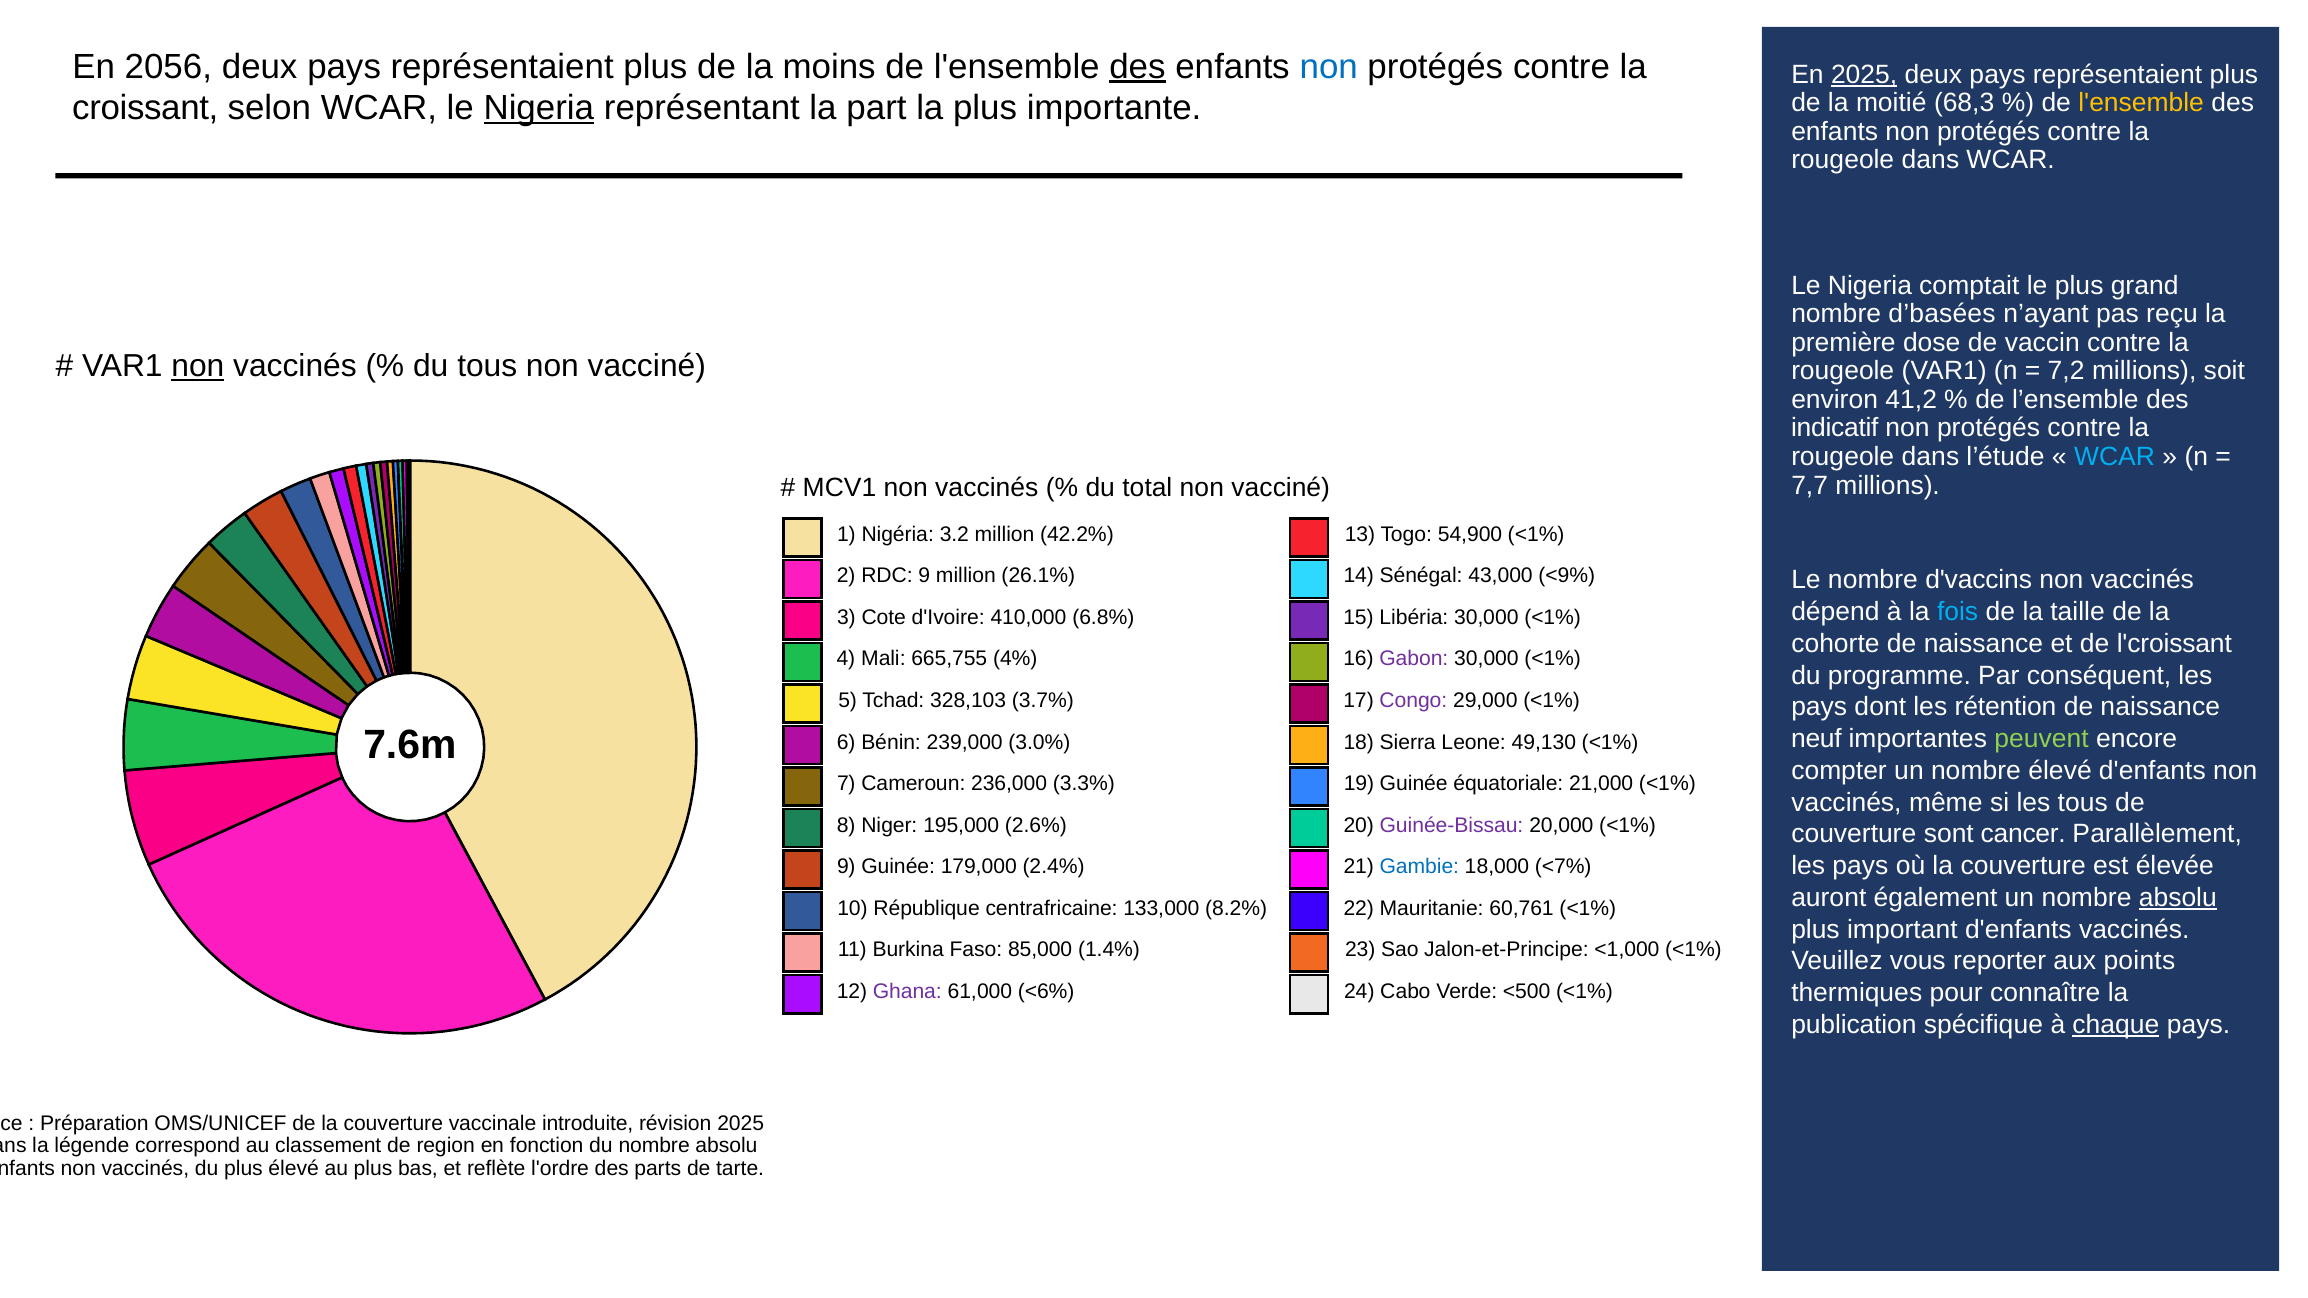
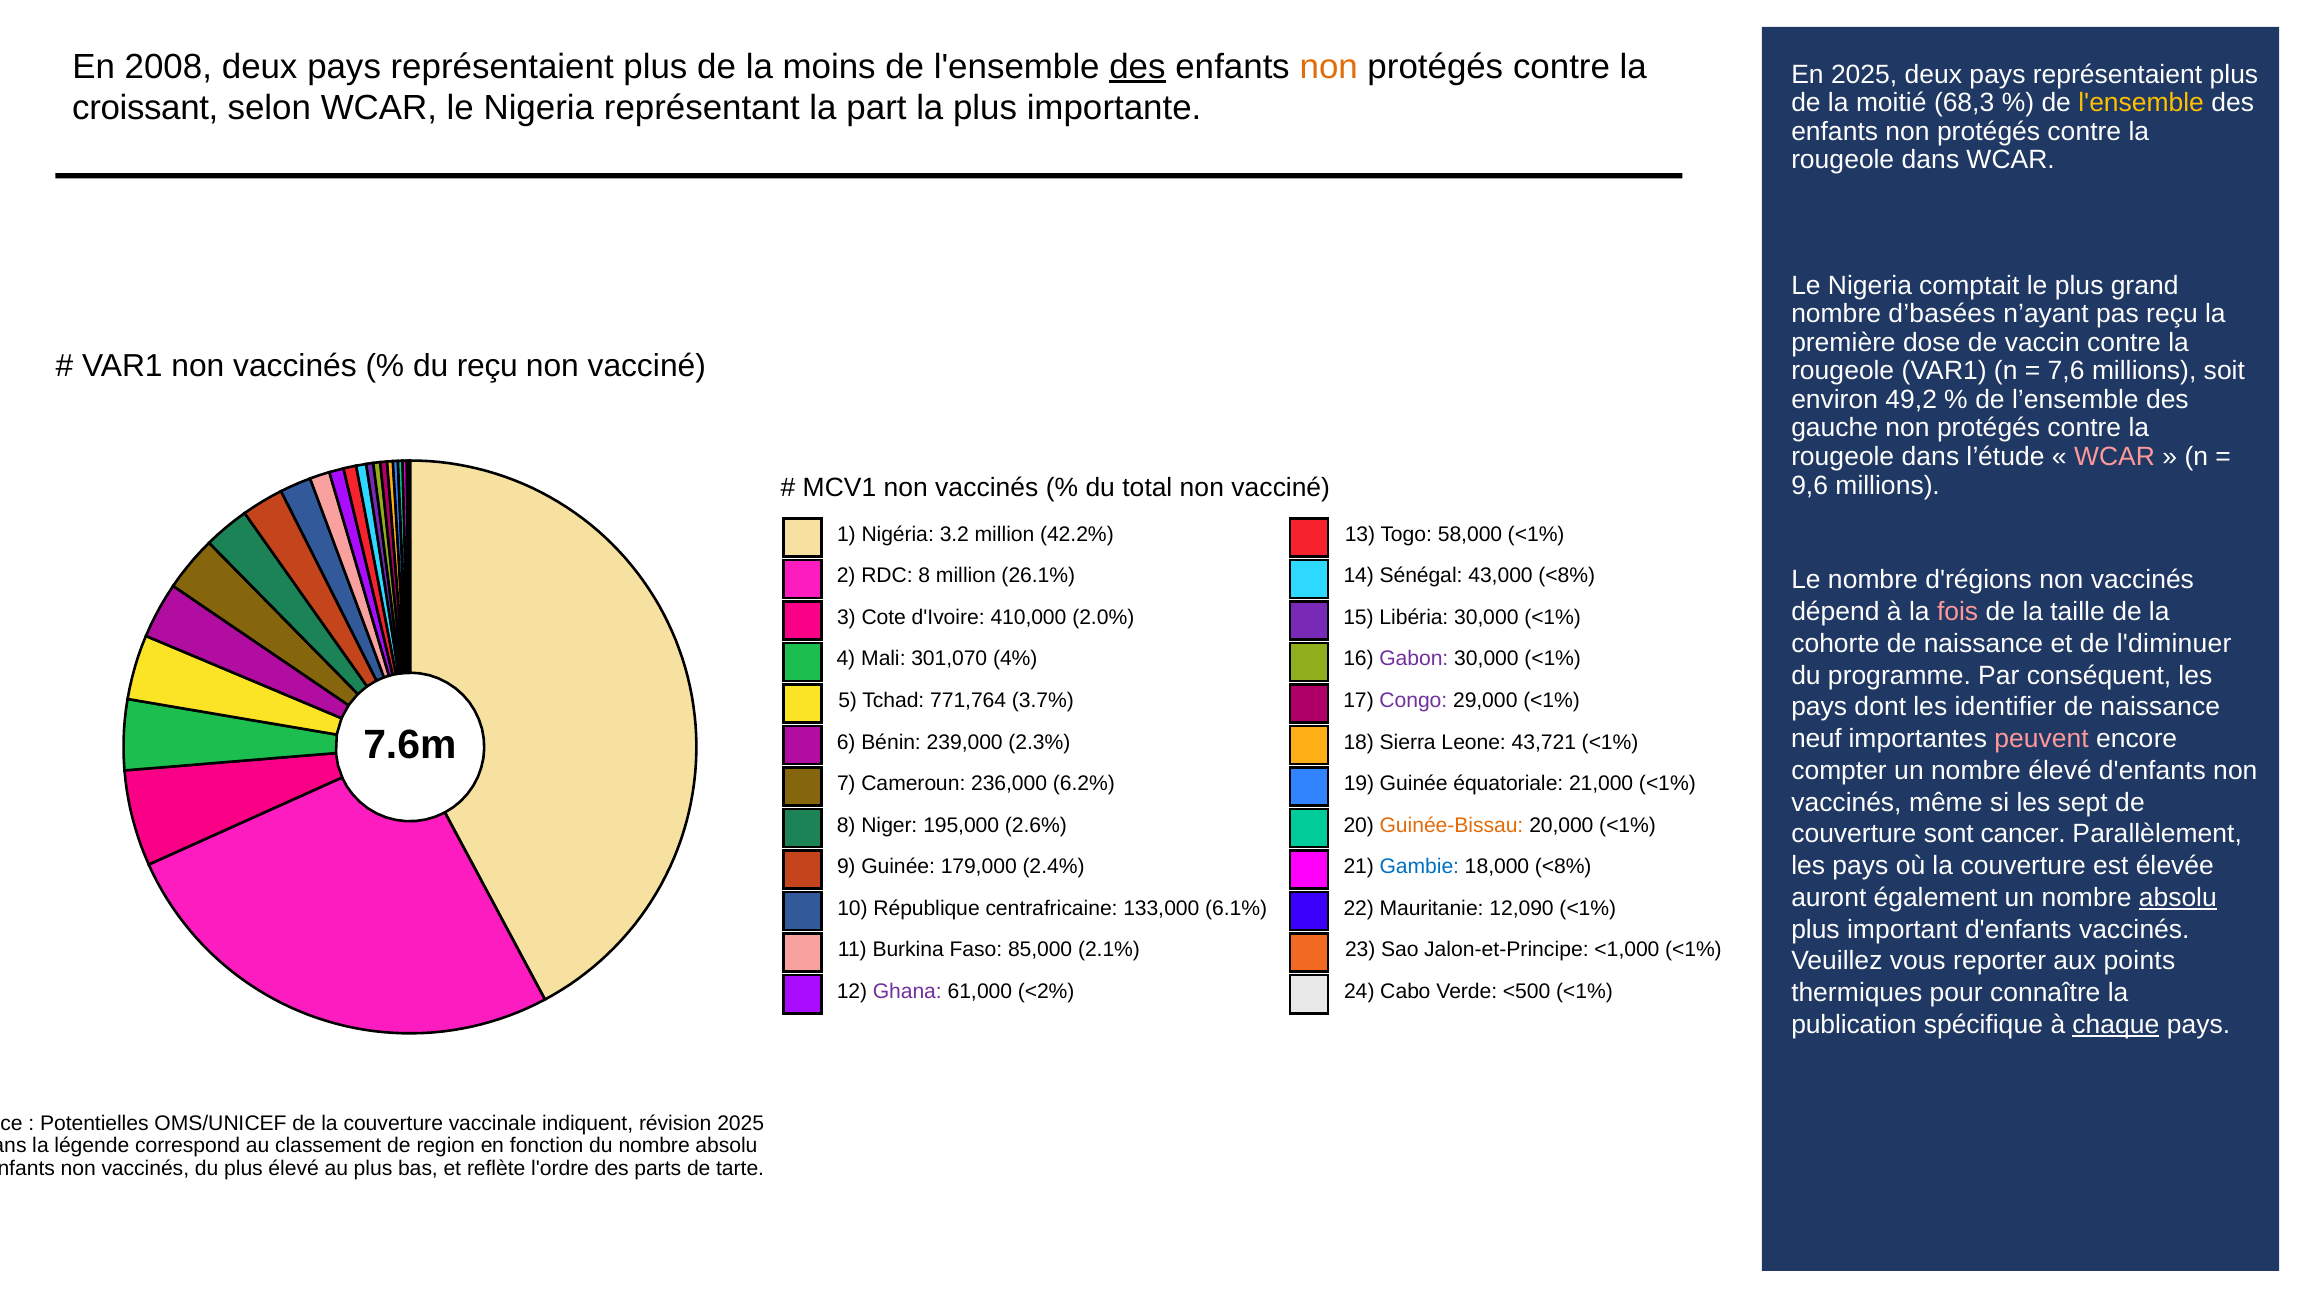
2056: 2056 -> 2008
non at (1329, 67) colour: blue -> orange
2025 at (1864, 75) underline: present -> none
Nigeria at (539, 108) underline: present -> none
non at (198, 367) underline: present -> none
du tous: tous -> reçu
7,2: 7,2 -> 7,6
41,2: 41,2 -> 49,2
indicatif: indicatif -> gauche
WCAR at (2114, 457) colour: light blue -> pink
7,7: 7,7 -> 9,6
54,900: 54,900 -> 58,000
RDC 9: 9 -> 8
43,000 <9%: <9% -> <8%
d'vaccins: d'vaccins -> d'régions
fois colour: light blue -> pink
6.8%: 6.8% -> 2.0%
l'croissant: l'croissant -> l'diminuer
665,755: 665,755 -> 301,070
328,103: 328,103 -> 771,764
rétention: rétention -> identifier
peuvent colour: light green -> pink
3.0%: 3.0% -> 2.3%
49,130: 49,130 -> 43,721
3.3%: 3.3% -> 6.2%
les tous: tous -> sept
Guinée-Bissau colour: purple -> orange
18,000 <7%: <7% -> <8%
8.2%: 8.2% -> 6.1%
60,761: 60,761 -> 12,090
1.4%: 1.4% -> 2.1%
<6%: <6% -> <2%
Préparation: Préparation -> Potentielles
introduite: introduite -> indiquent
